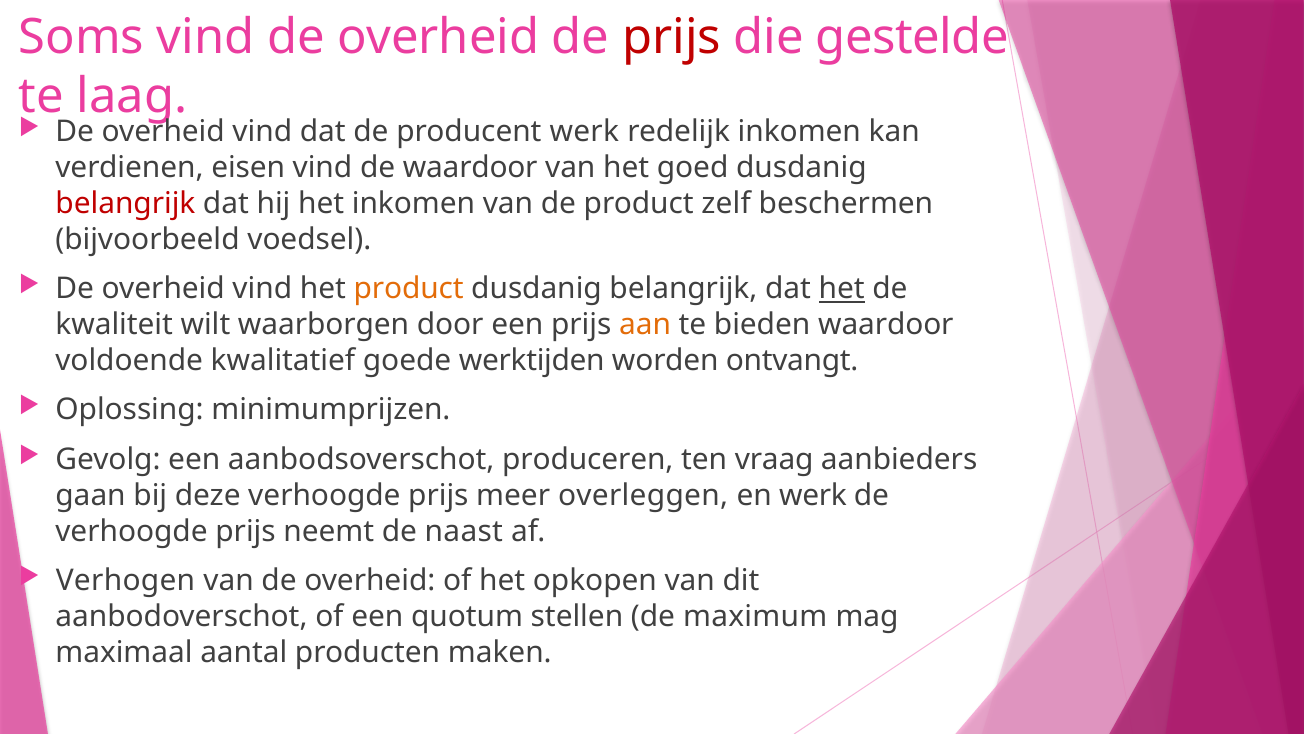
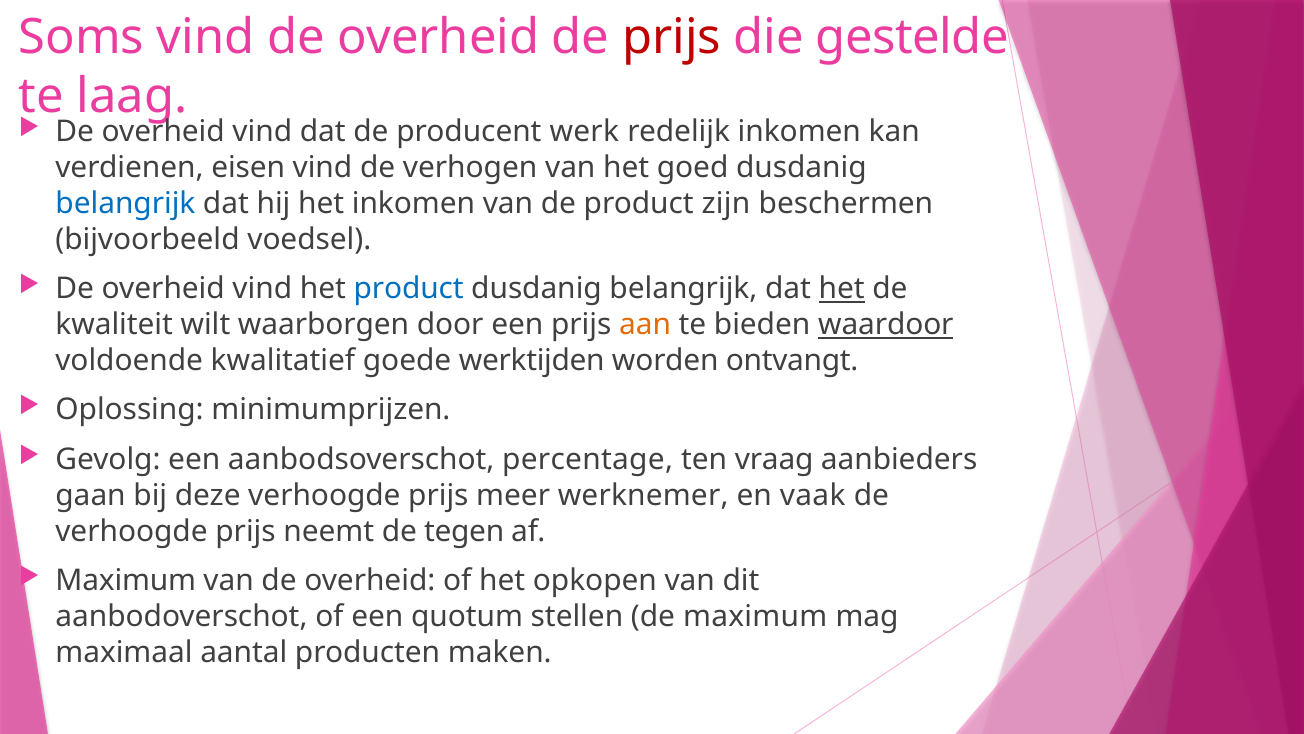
de waardoor: waardoor -> verhogen
belangrijk at (125, 203) colour: red -> blue
zelf: zelf -> zijn
product at (409, 289) colour: orange -> blue
waardoor at (886, 325) underline: none -> present
produceren: produceren -> percentage
overleggen: overleggen -> werknemer
en werk: werk -> vaak
naast: naast -> tegen
Verhogen at (125, 580): Verhogen -> Maximum
